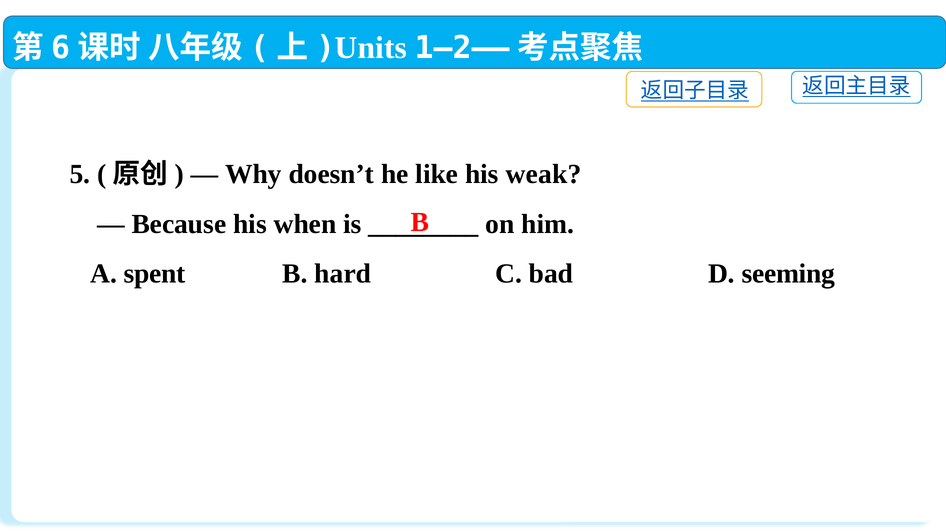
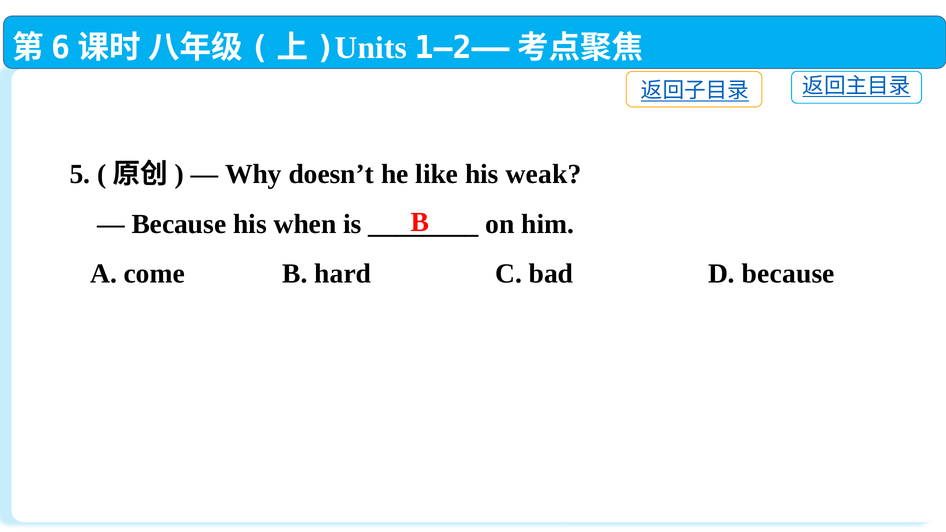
spent: spent -> come
D seeming: seeming -> because
